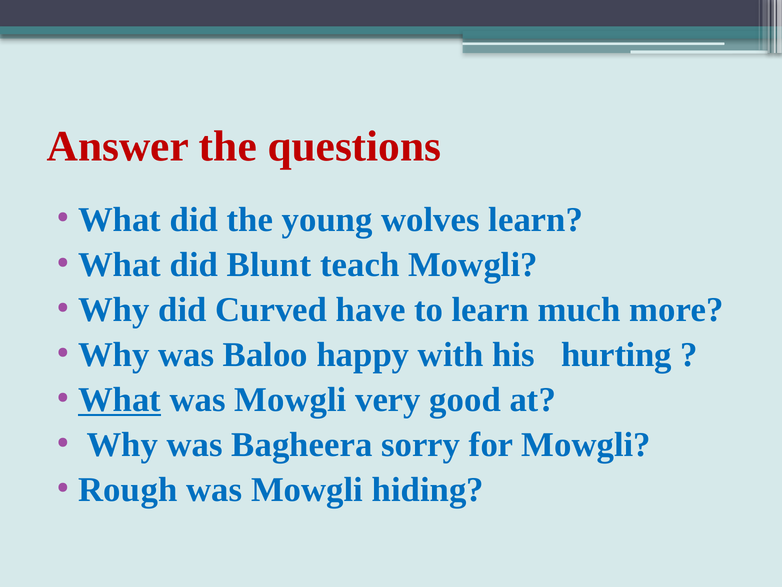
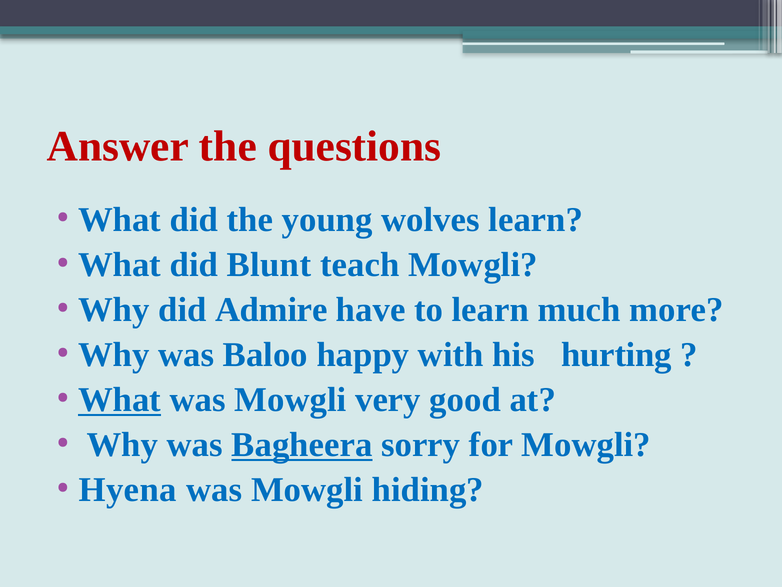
Curved: Curved -> Admire
Bagheera underline: none -> present
Rough: Rough -> Hyena
